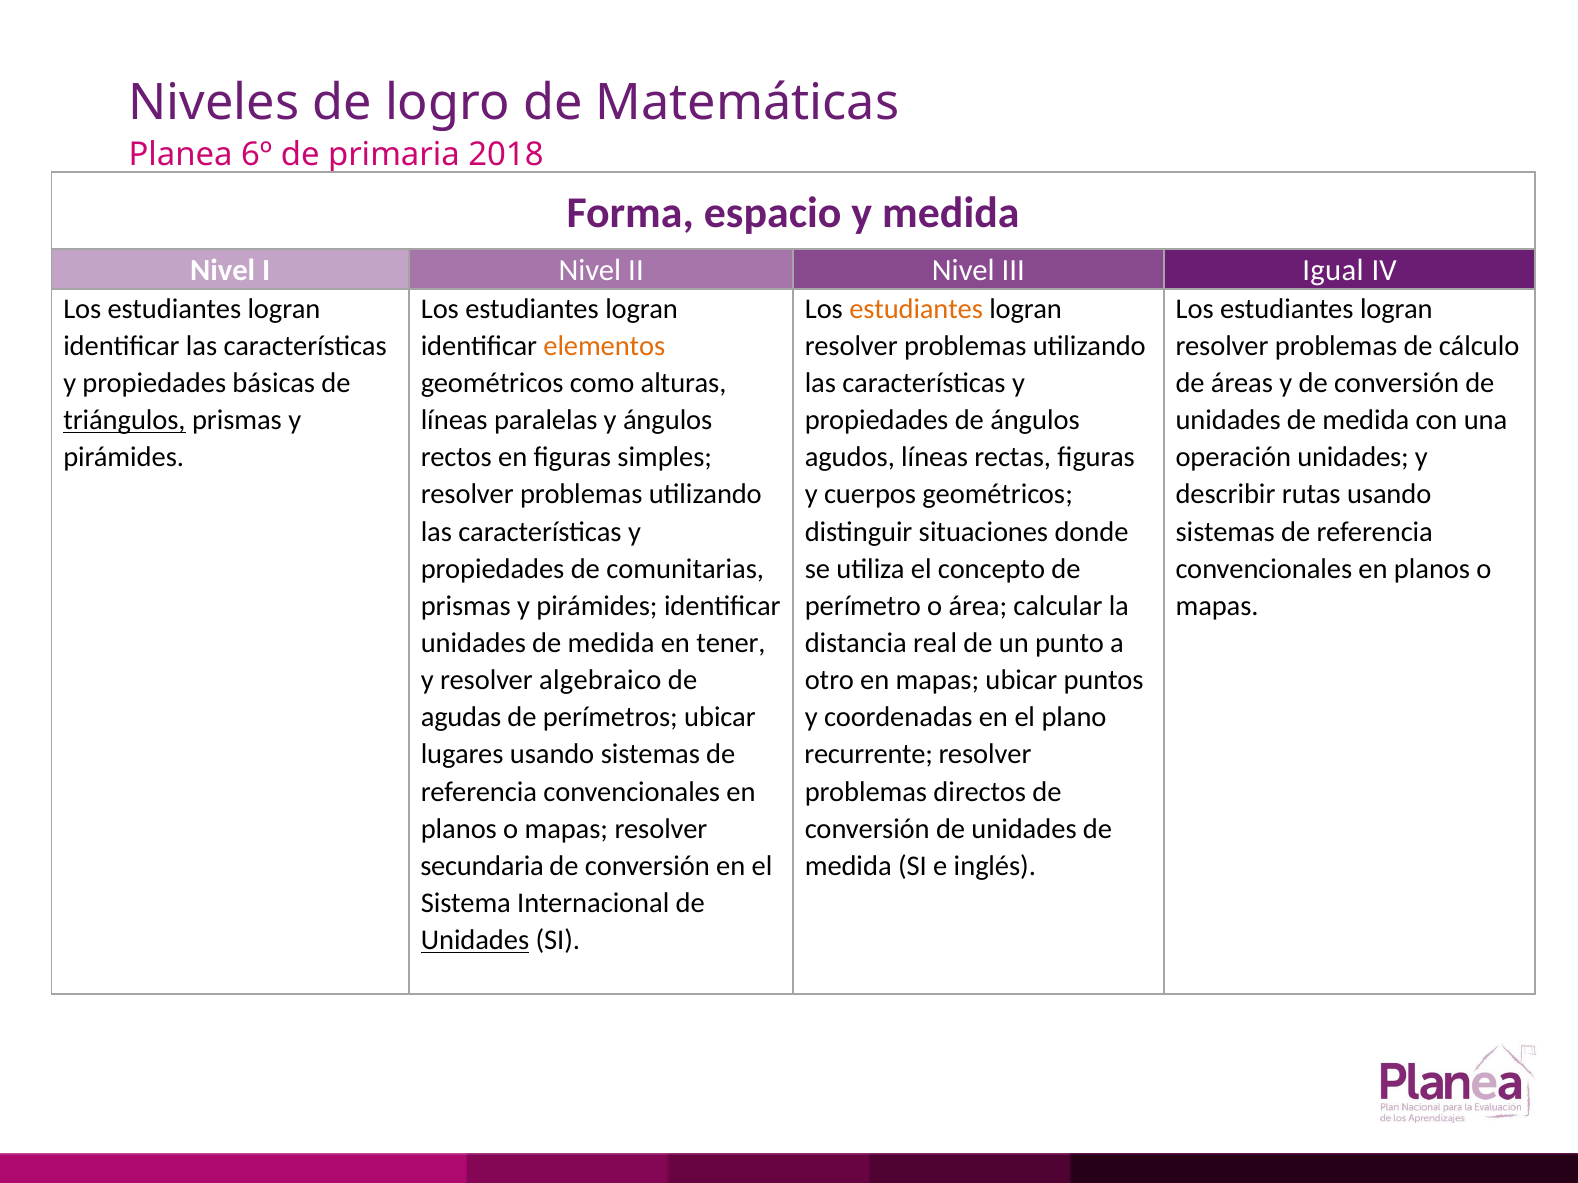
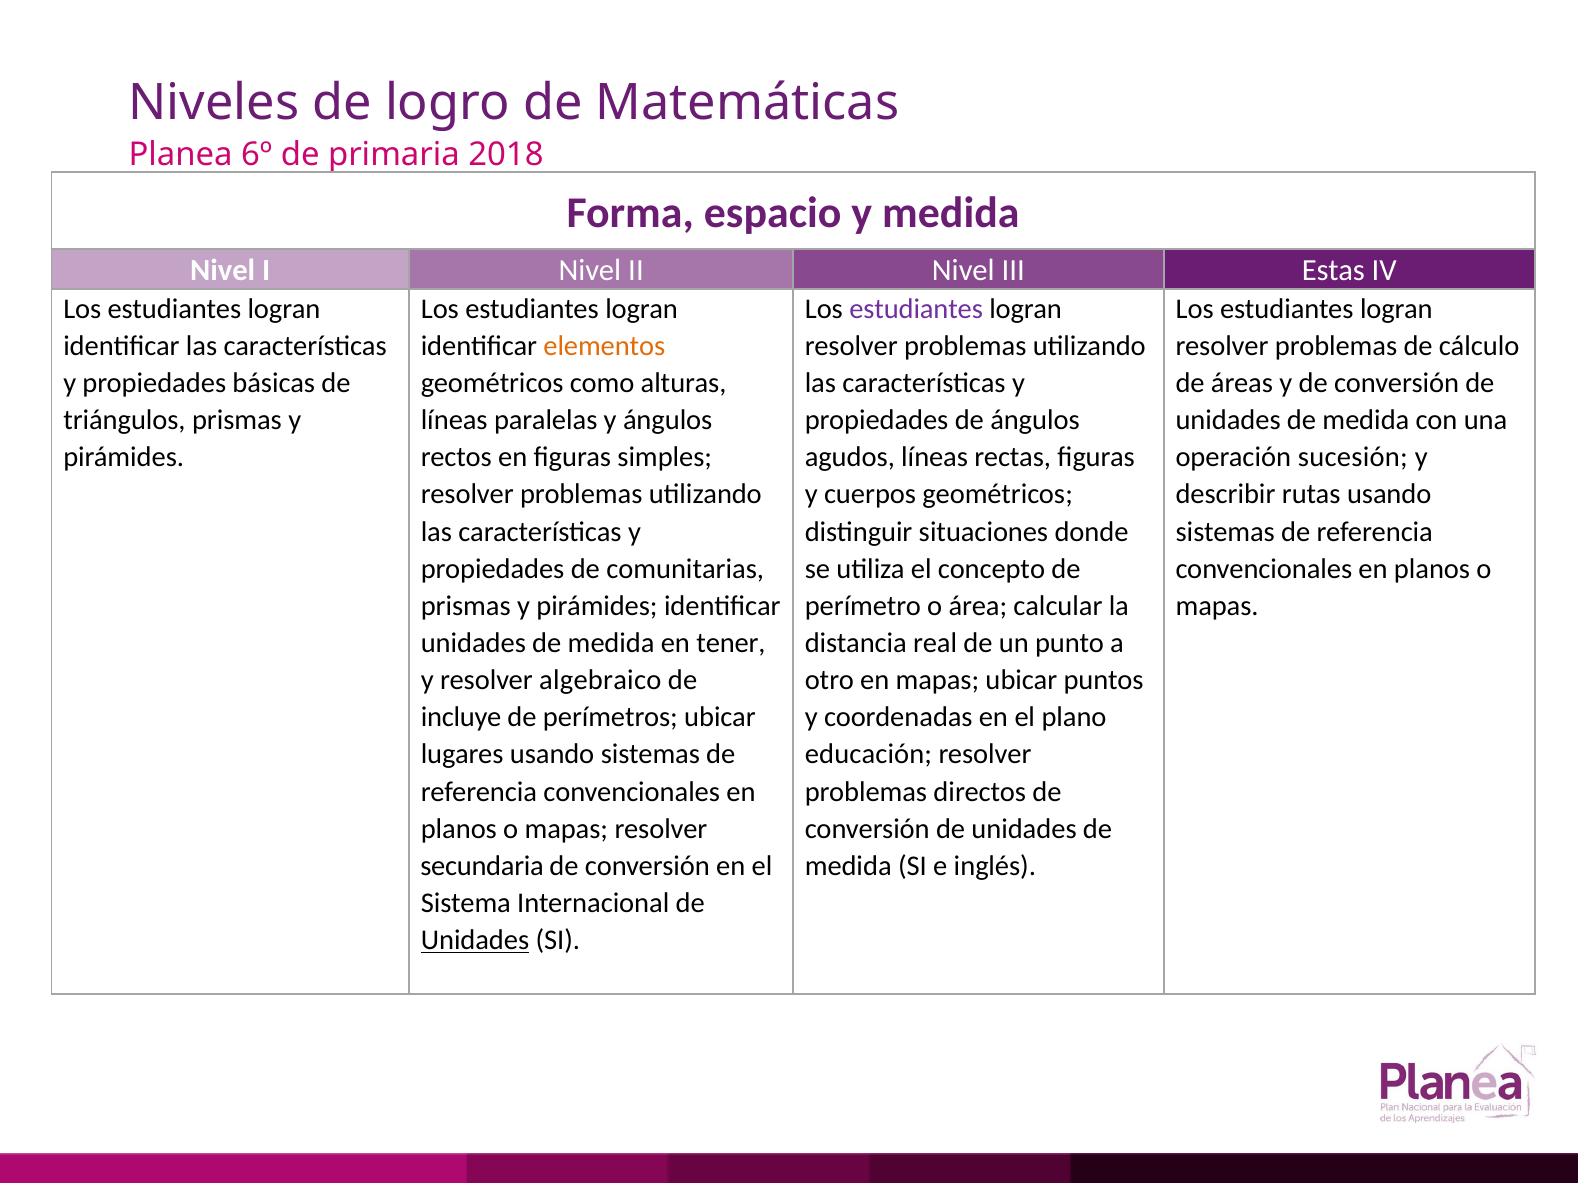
Igual: Igual -> Estas
estudiantes at (916, 309) colour: orange -> purple
triángulos underline: present -> none
operación unidades: unidades -> sucesión
agudas: agudas -> incluye
recurrente: recurrente -> educación
